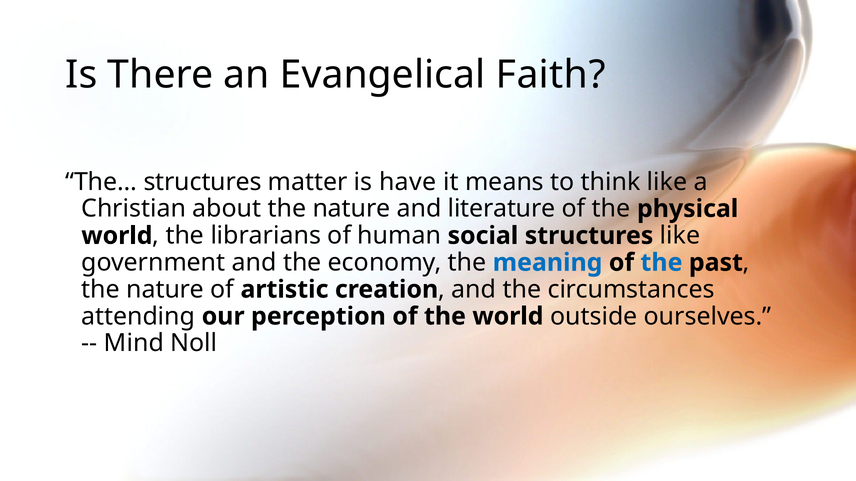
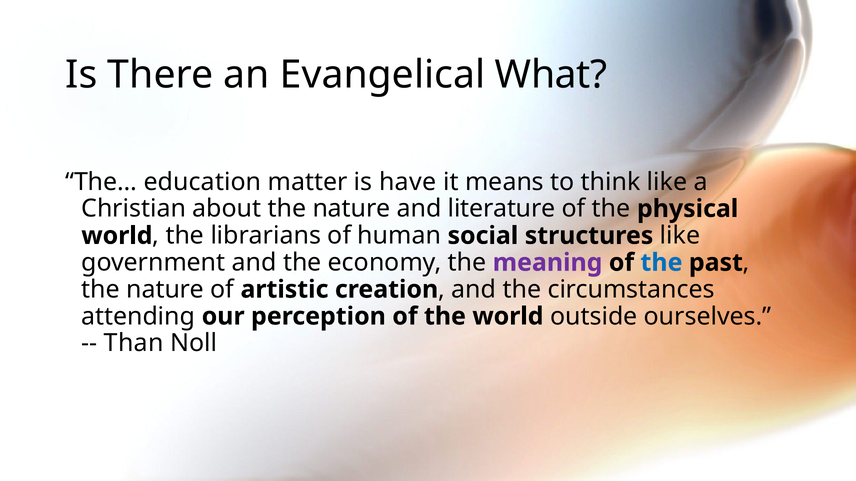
Faith: Faith -> What
The… structures: structures -> education
meaning colour: blue -> purple
Mind: Mind -> Than
